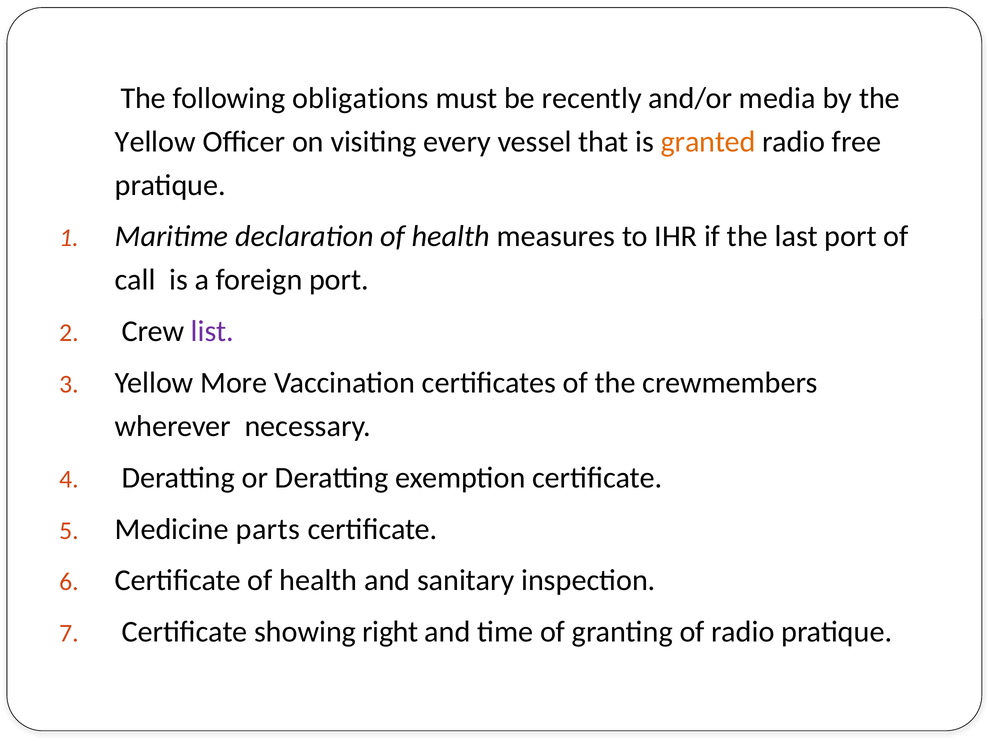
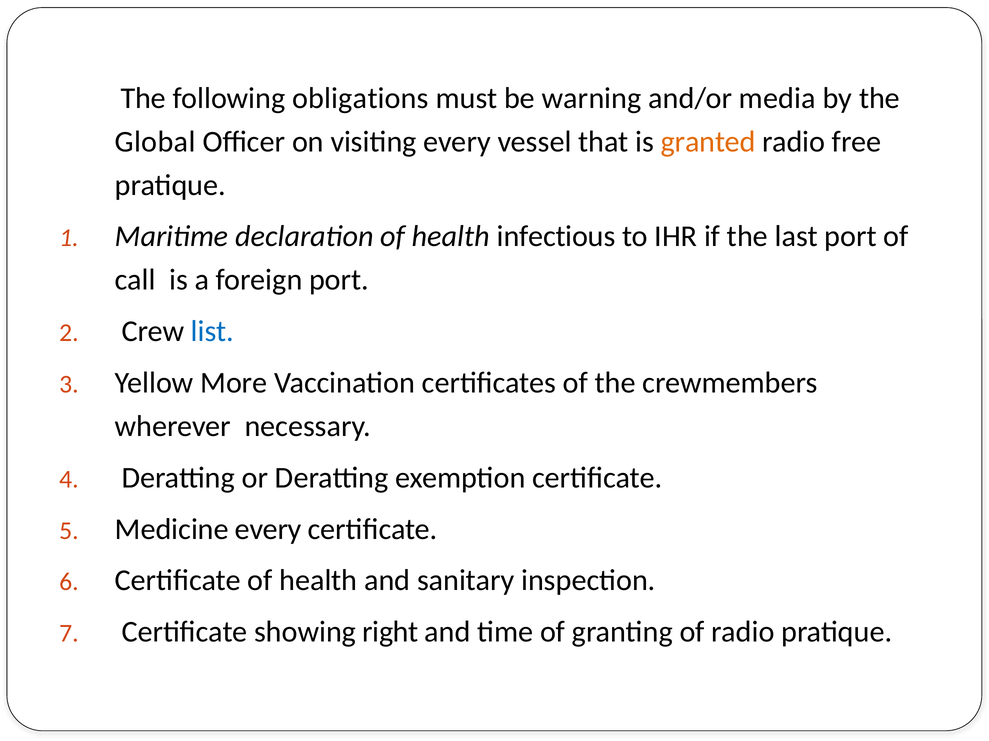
recently: recently -> warning
Yellow at (155, 142): Yellow -> Global
measures: measures -> infectious
list colour: purple -> blue
Medicine parts: parts -> every
